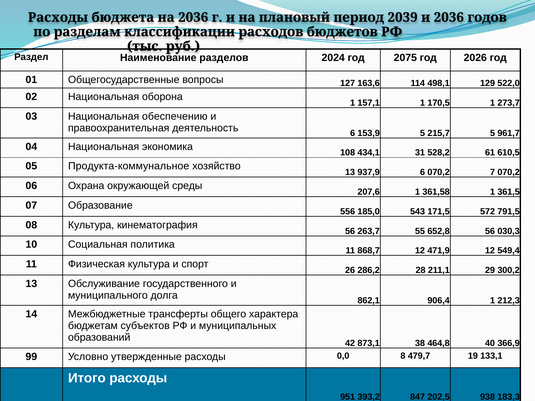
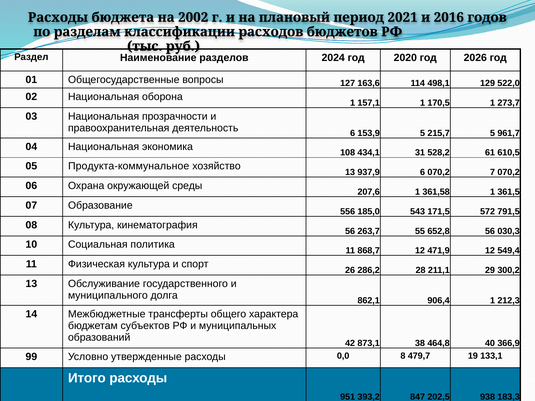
2036 at (193, 17): 2036 -> 2002
2039: 2039 -> 2021
и 2036: 2036 -> 2016
2075: 2075 -> 2020
обеспечению: обеспечению -> прозрачности
